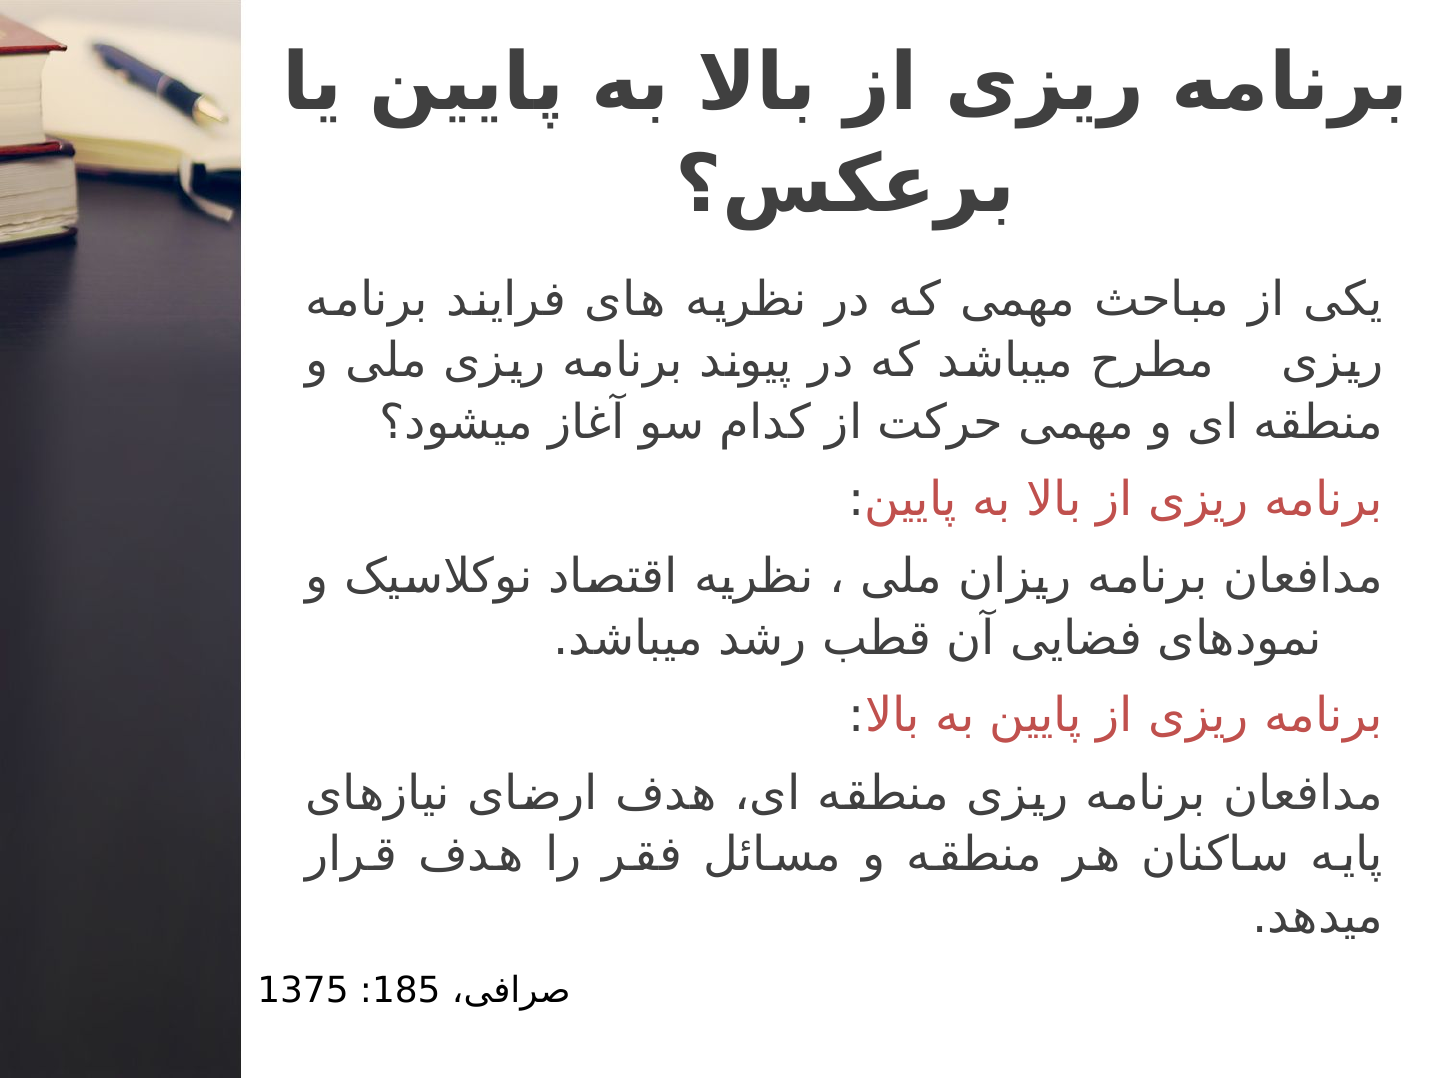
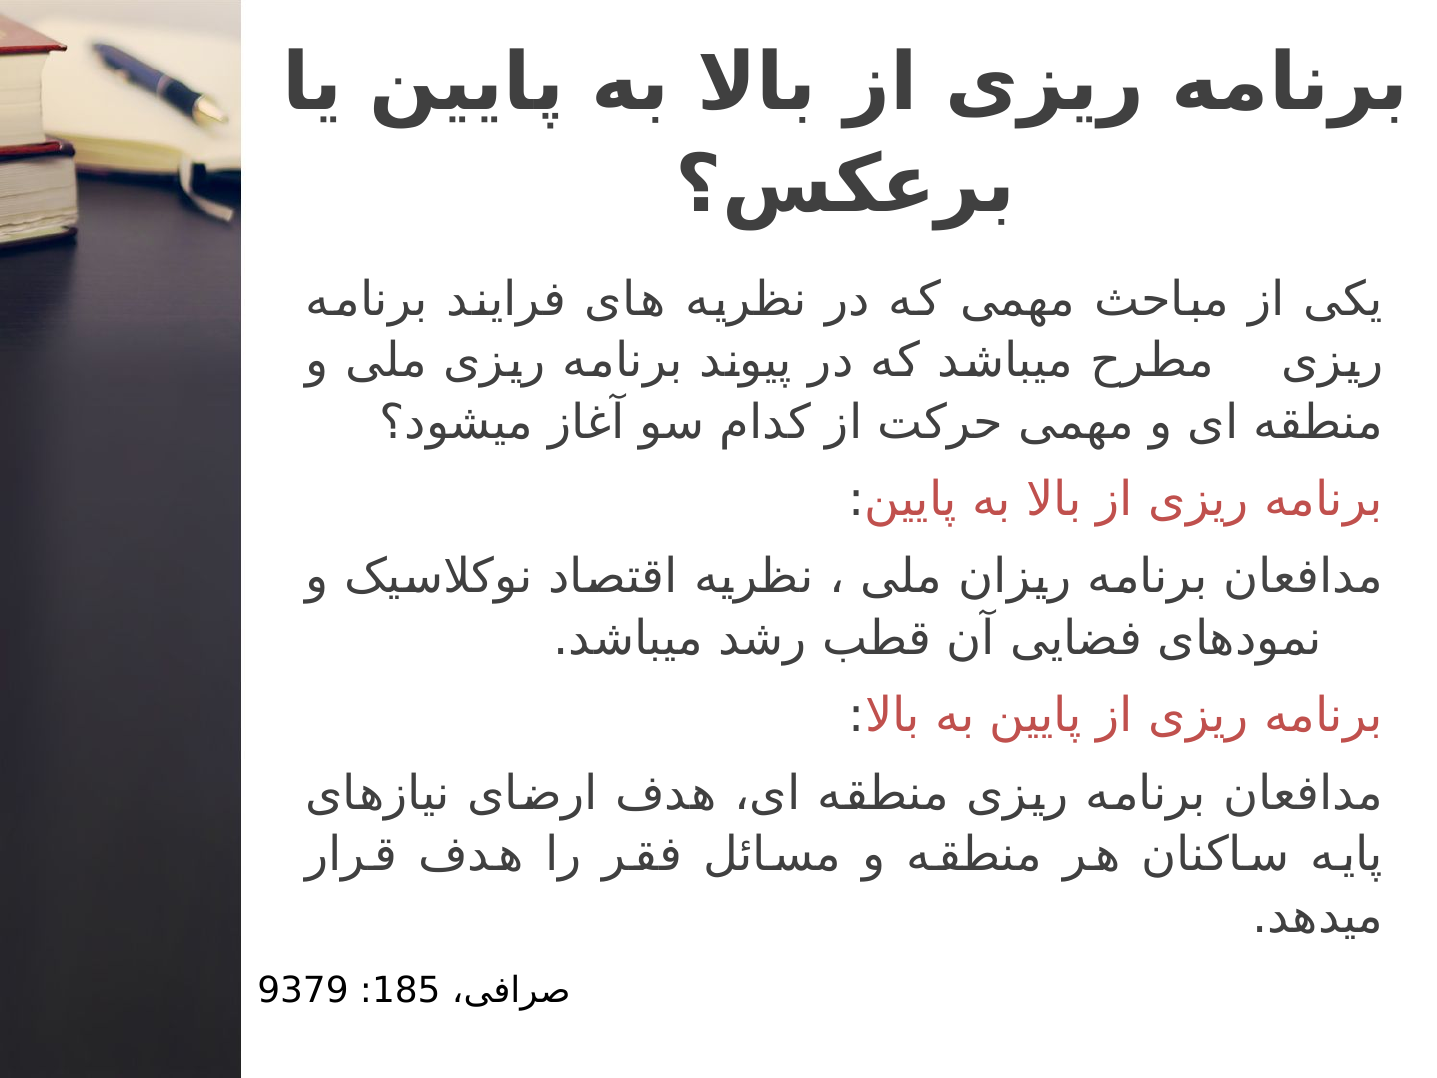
1375: 1375 -> 9379
